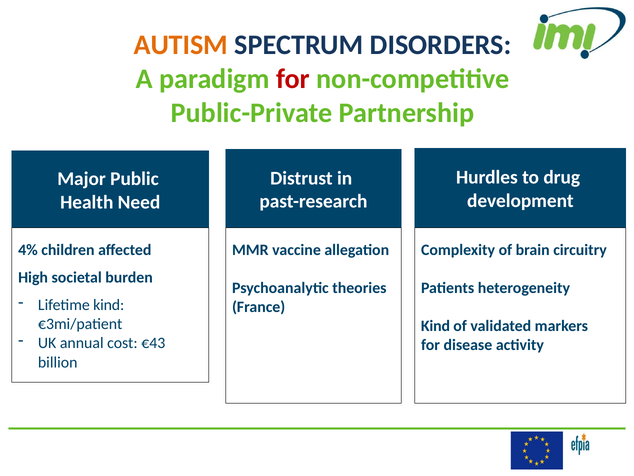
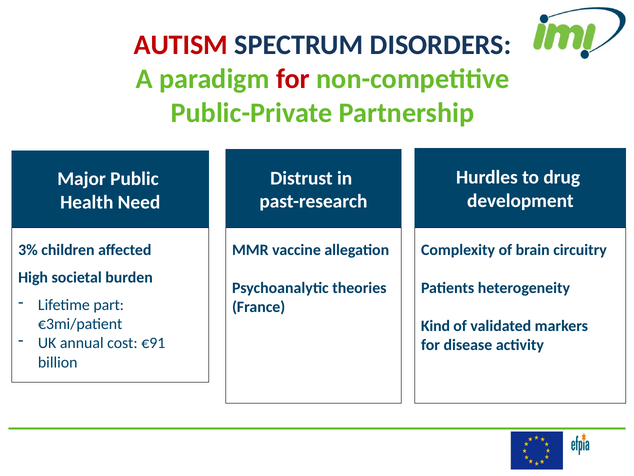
AUTISM colour: orange -> red
4%: 4% -> 3%
Lifetime kind: kind -> part
€43: €43 -> €91
